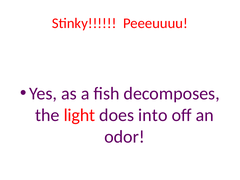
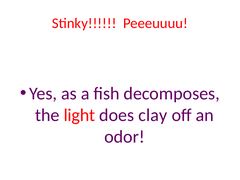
into: into -> clay
